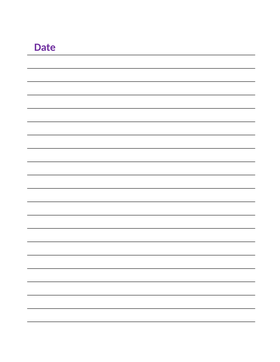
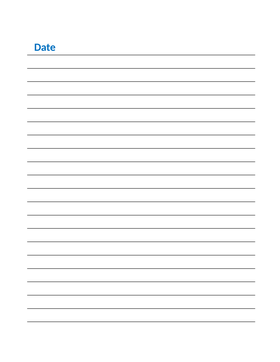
Date colour: purple -> blue
